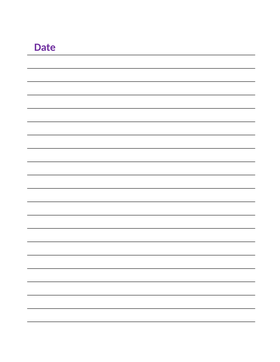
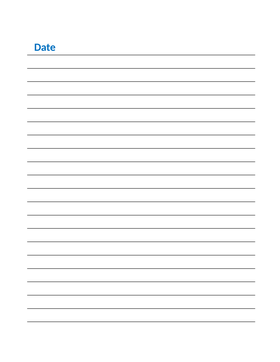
Date colour: purple -> blue
